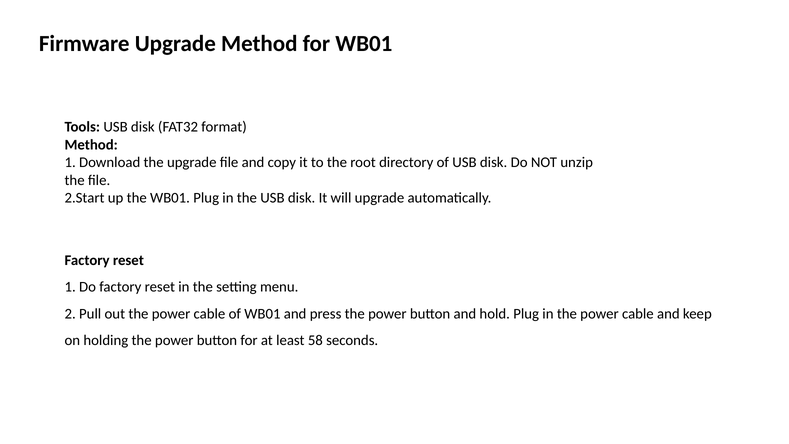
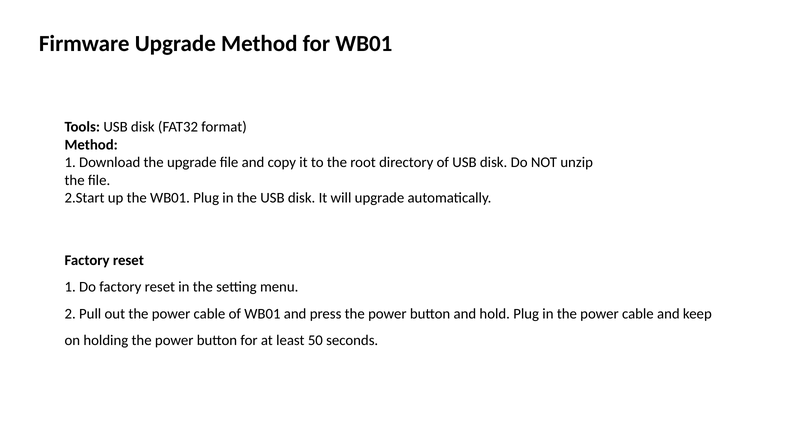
58: 58 -> 50
